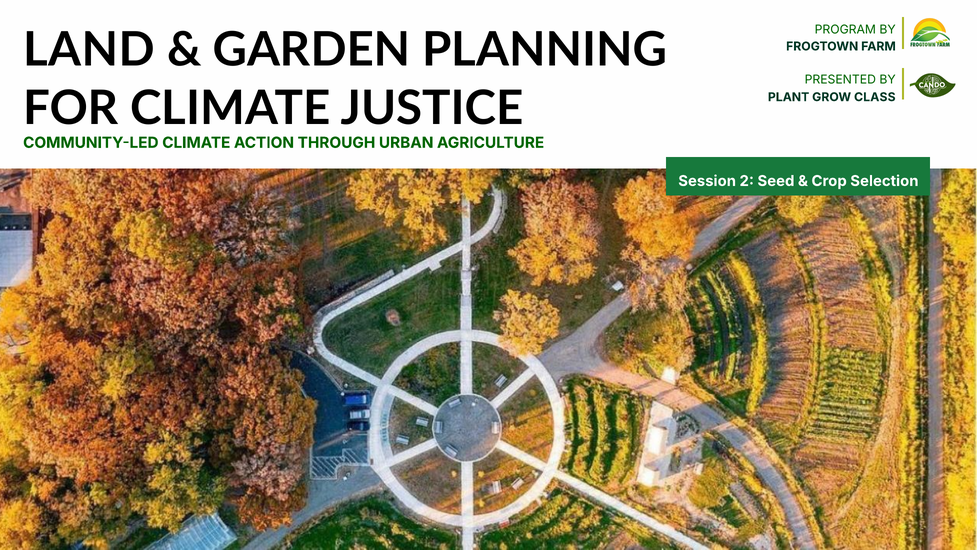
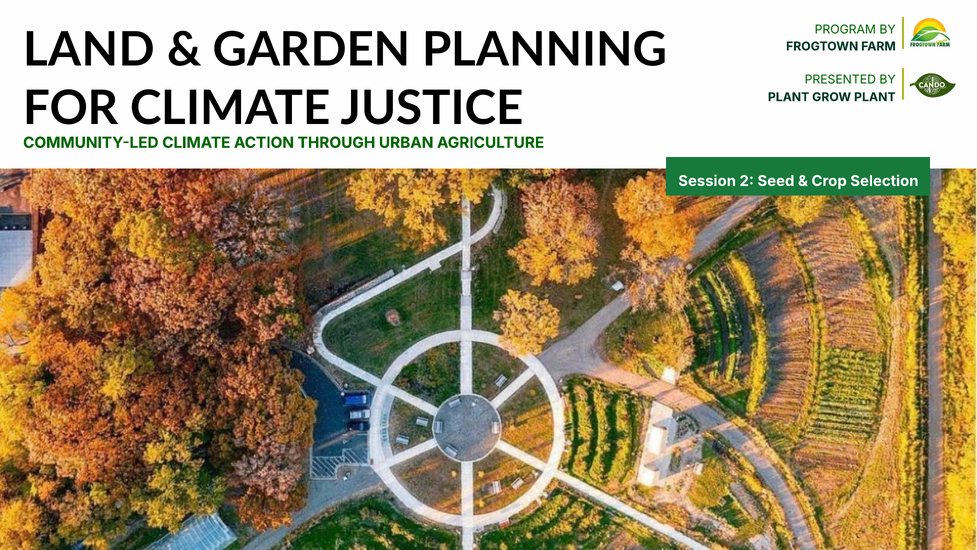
GROW CLASS: CLASS -> PLANT
